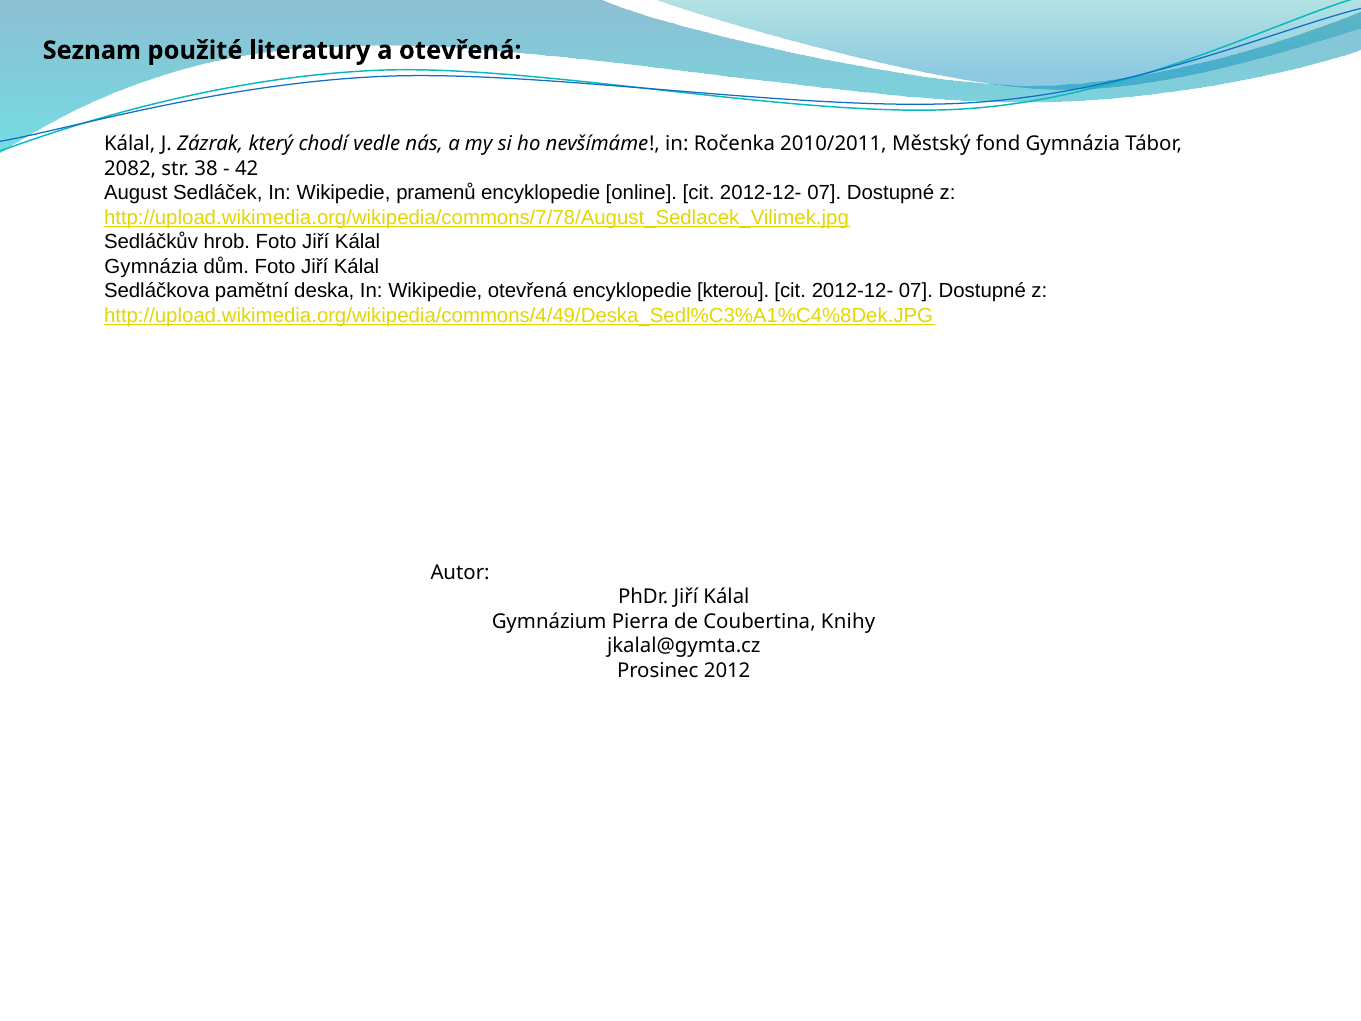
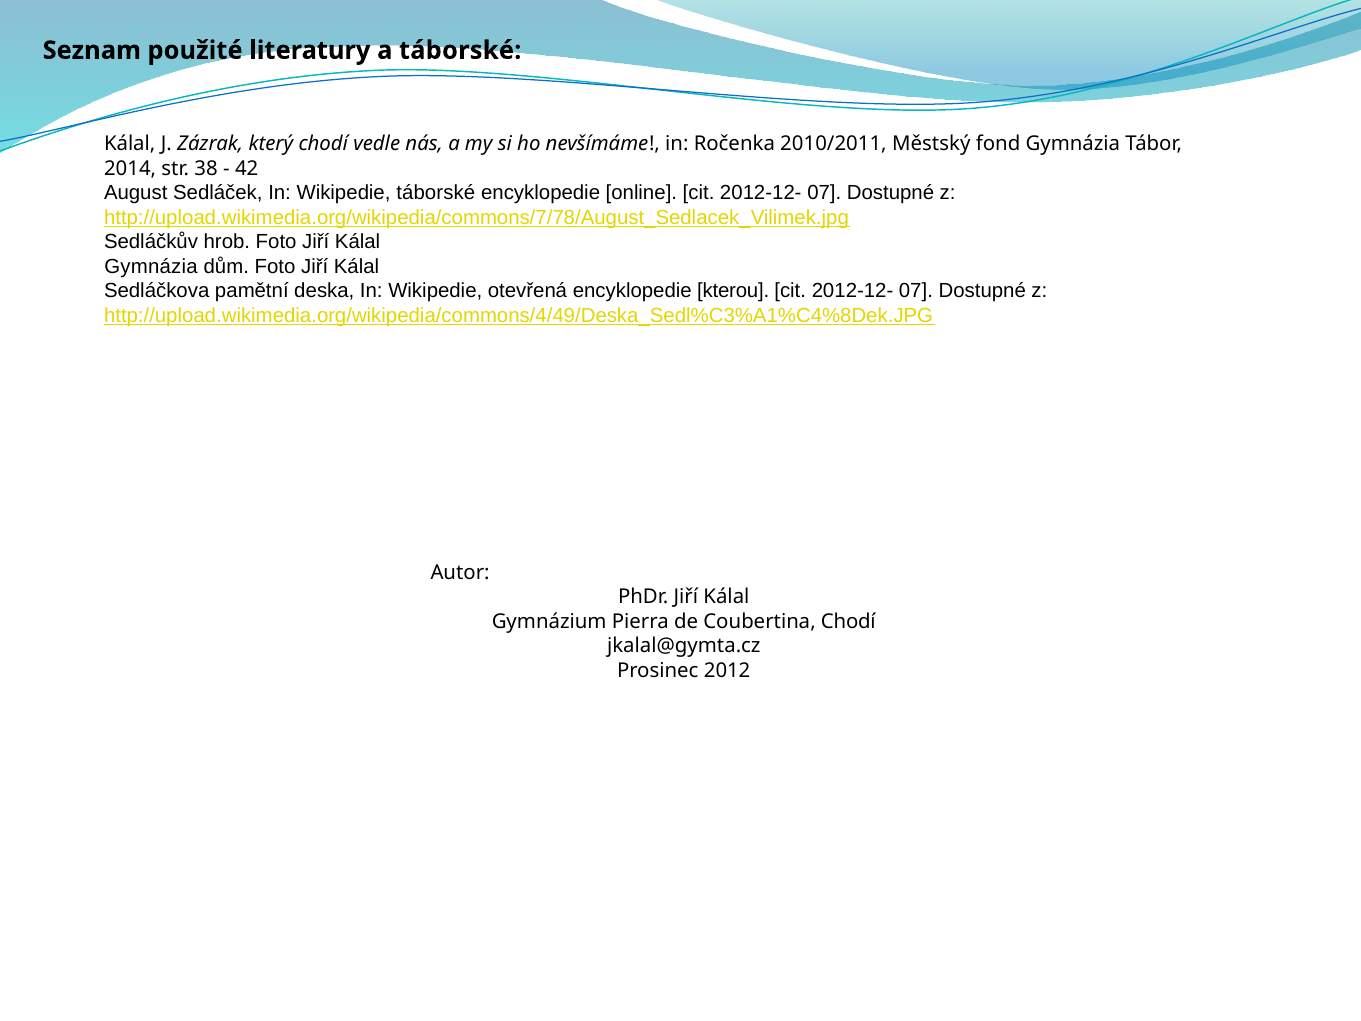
a otevřená: otevřená -> táborské
2082: 2082 -> 2014
Wikipedie pramenů: pramenů -> táborské
Coubertina Knihy: Knihy -> Chodí
